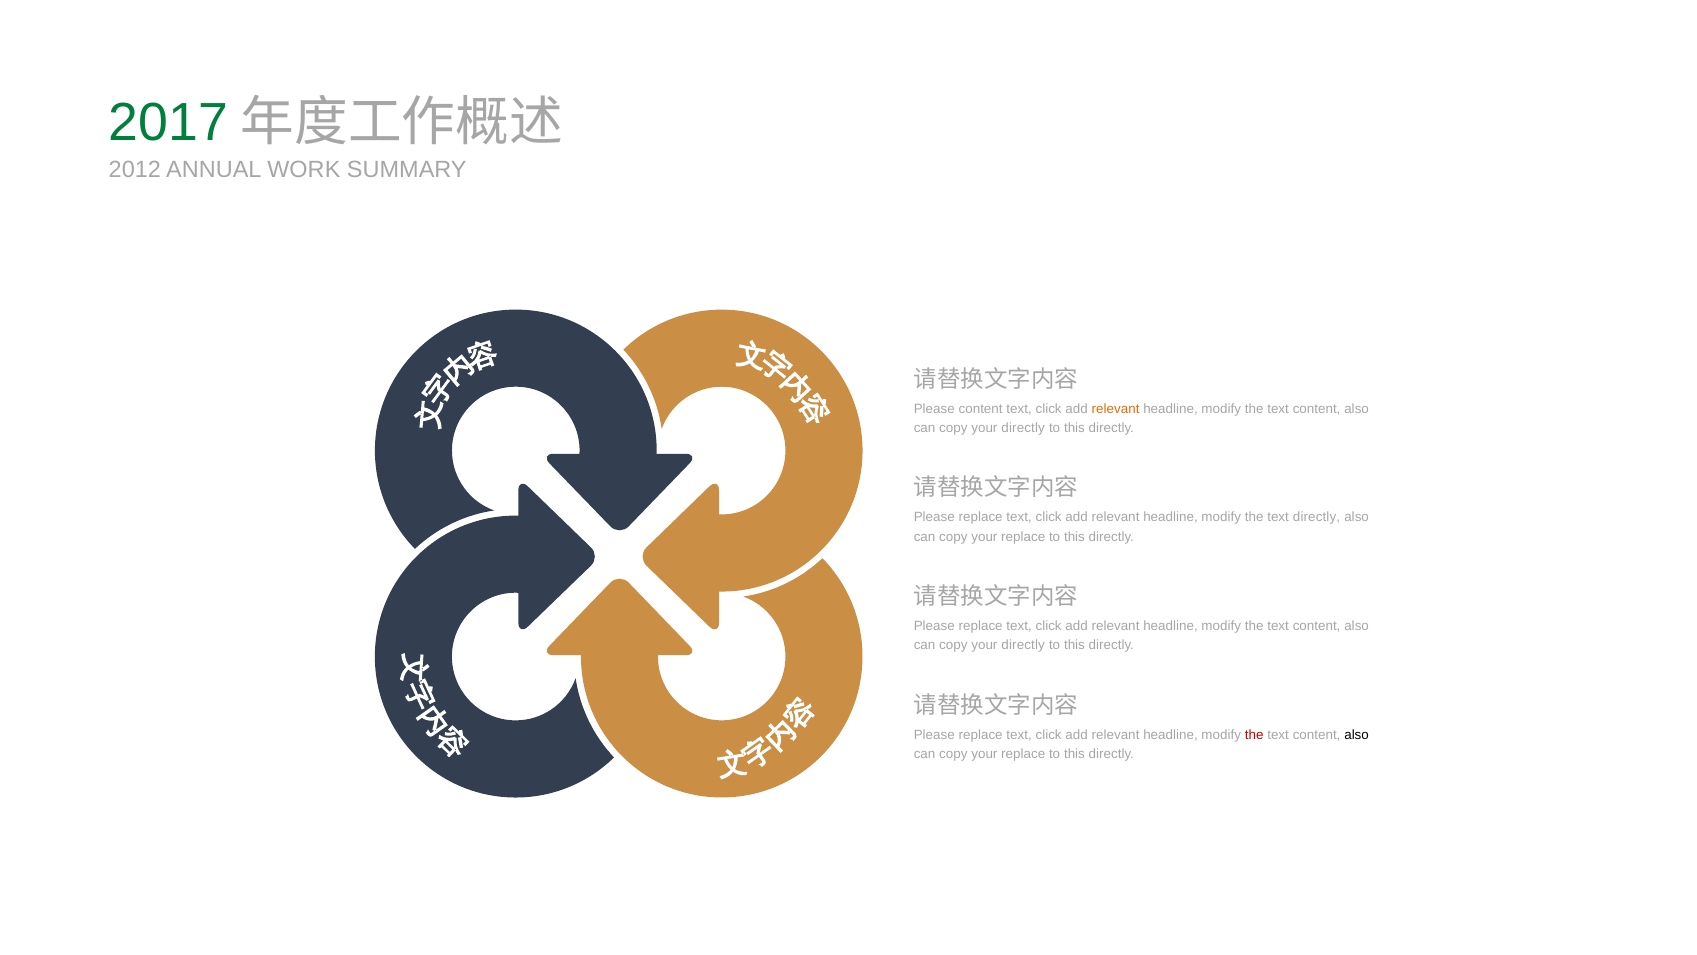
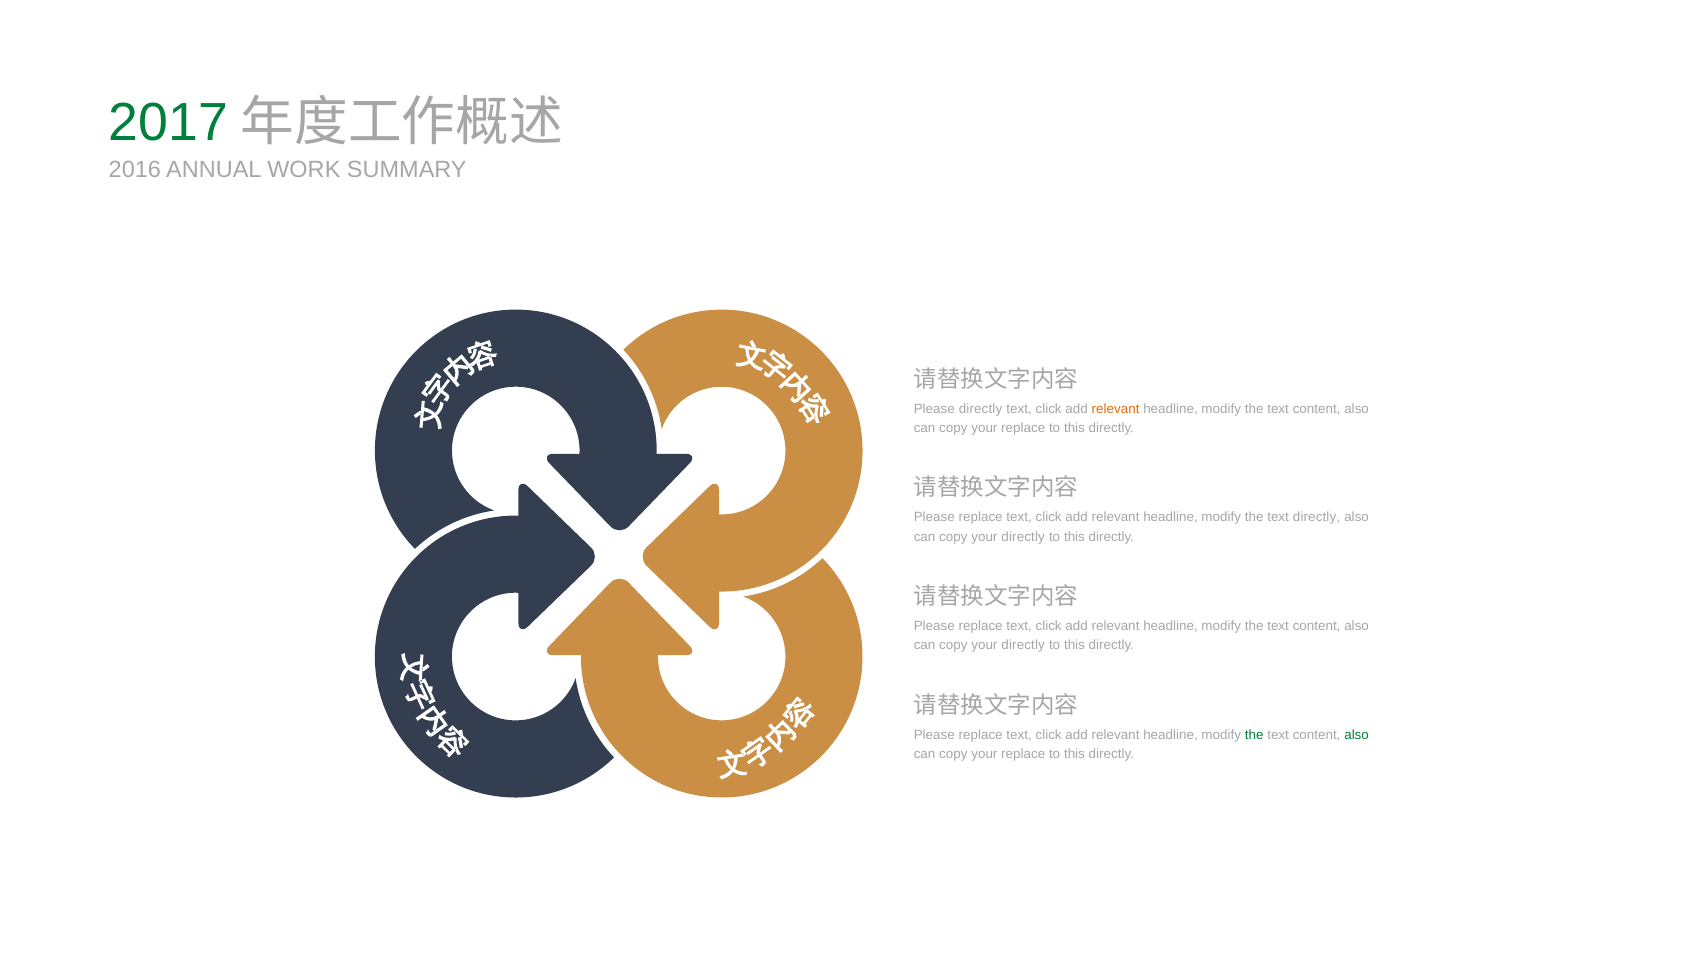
2012: 2012 -> 2016
Please content: content -> directly
directly at (1023, 428): directly -> replace
replace at (1023, 536): replace -> directly
the at (1254, 734) colour: red -> green
also at (1357, 734) colour: black -> green
